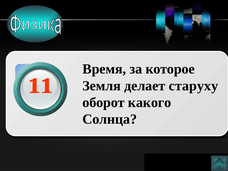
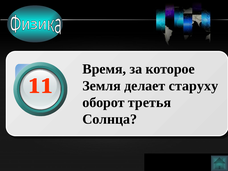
какого: какого -> третья
